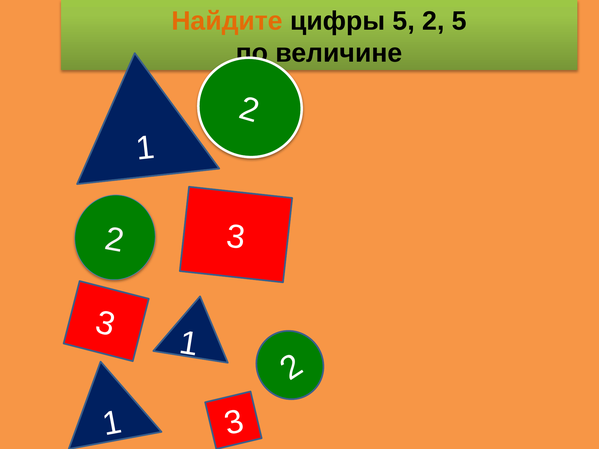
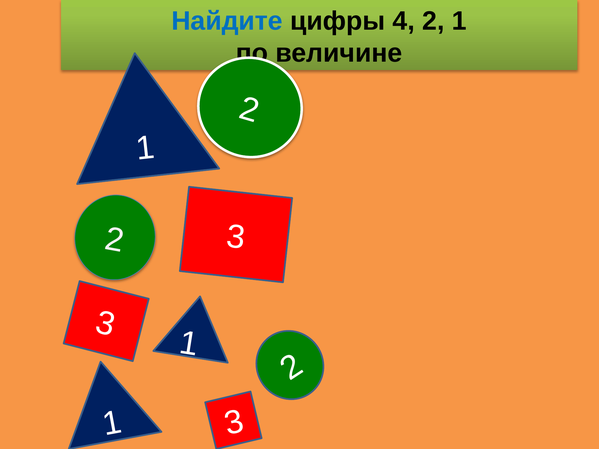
Найдите colour: orange -> blue
цифры 5: 5 -> 4
5 at (459, 21): 5 -> 1
